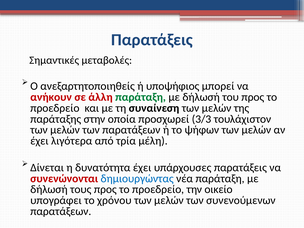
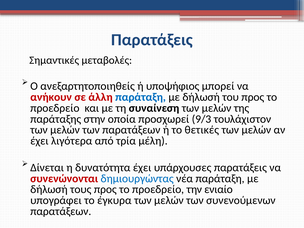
παράταξη at (141, 97) colour: green -> blue
3/3: 3/3 -> 9/3
ψήφων: ψήφων -> θετικές
οικείο: οικείο -> ενιαίο
χρόνου: χρόνου -> έγκυρα
